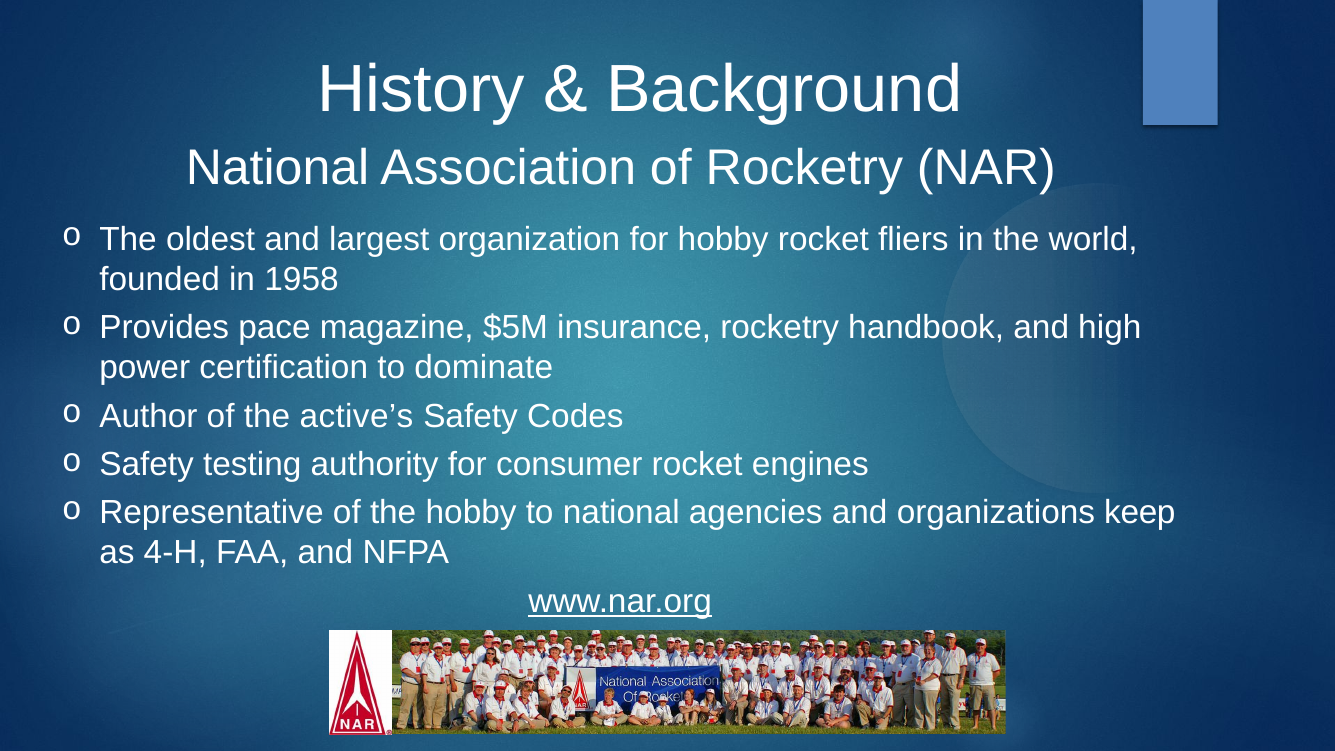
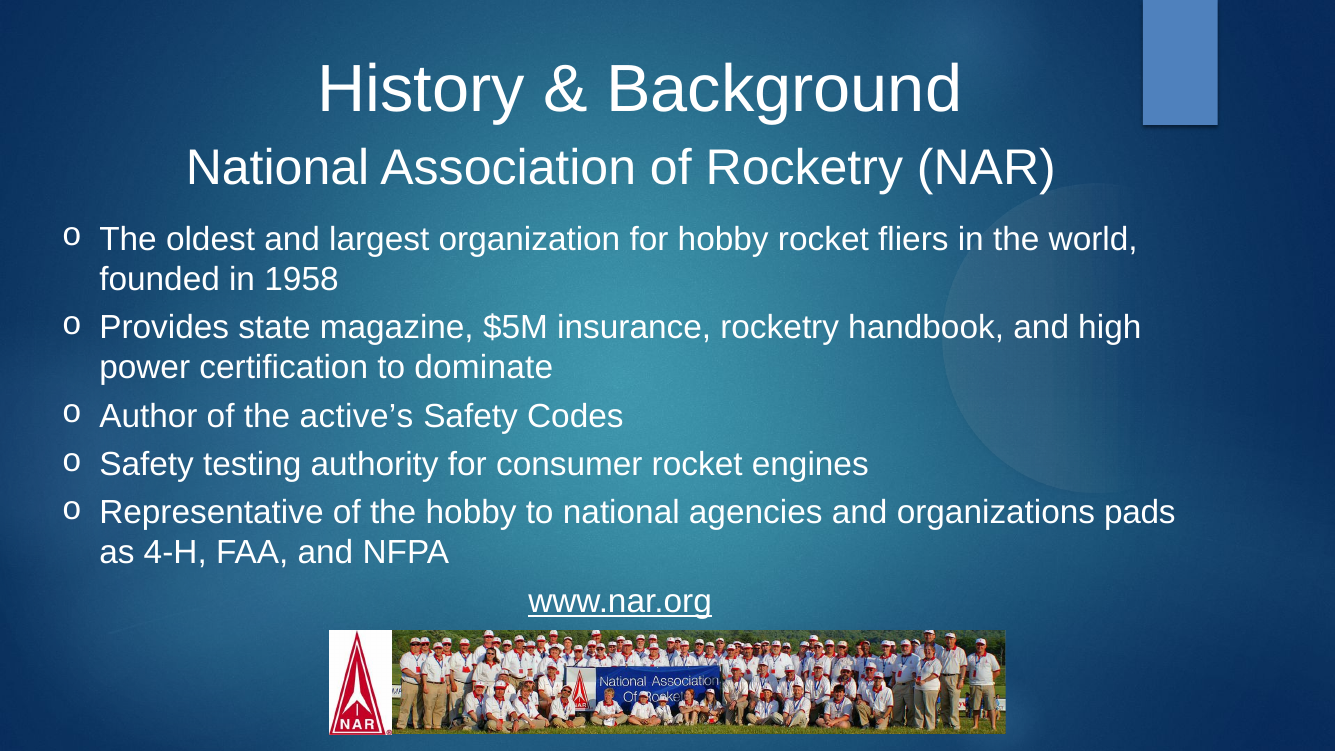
pace: pace -> state
keep: keep -> pads
